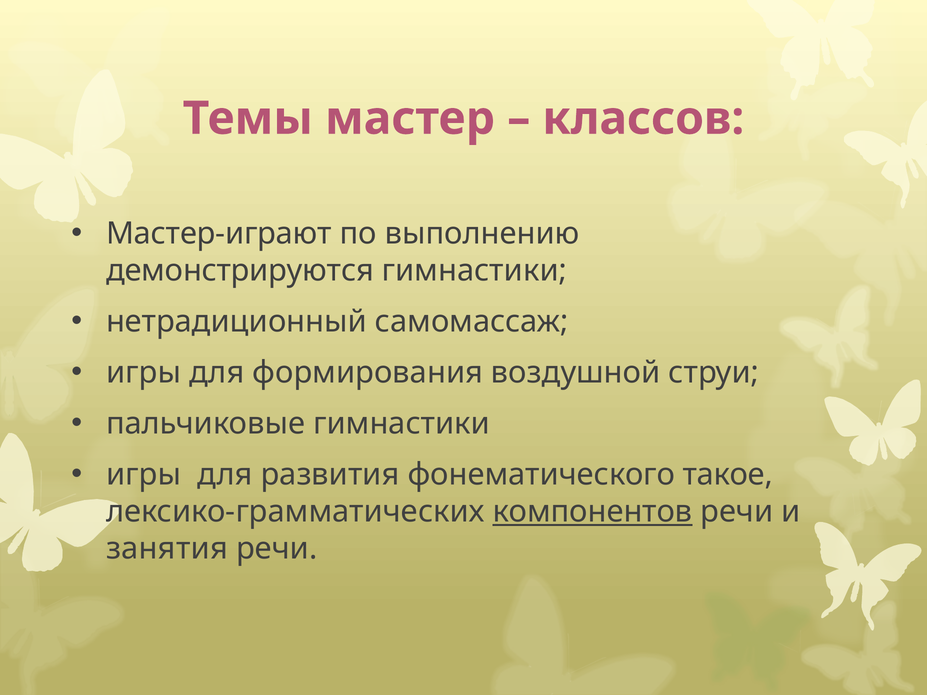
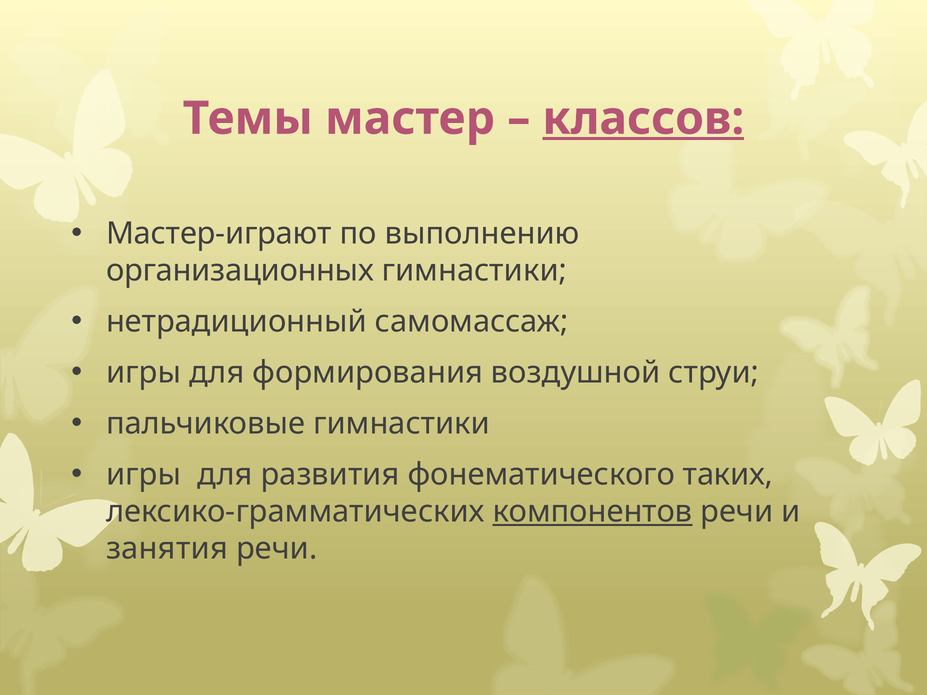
классов underline: none -> present
демонстрируются: демонстрируются -> организационных
такое: такое -> таких
